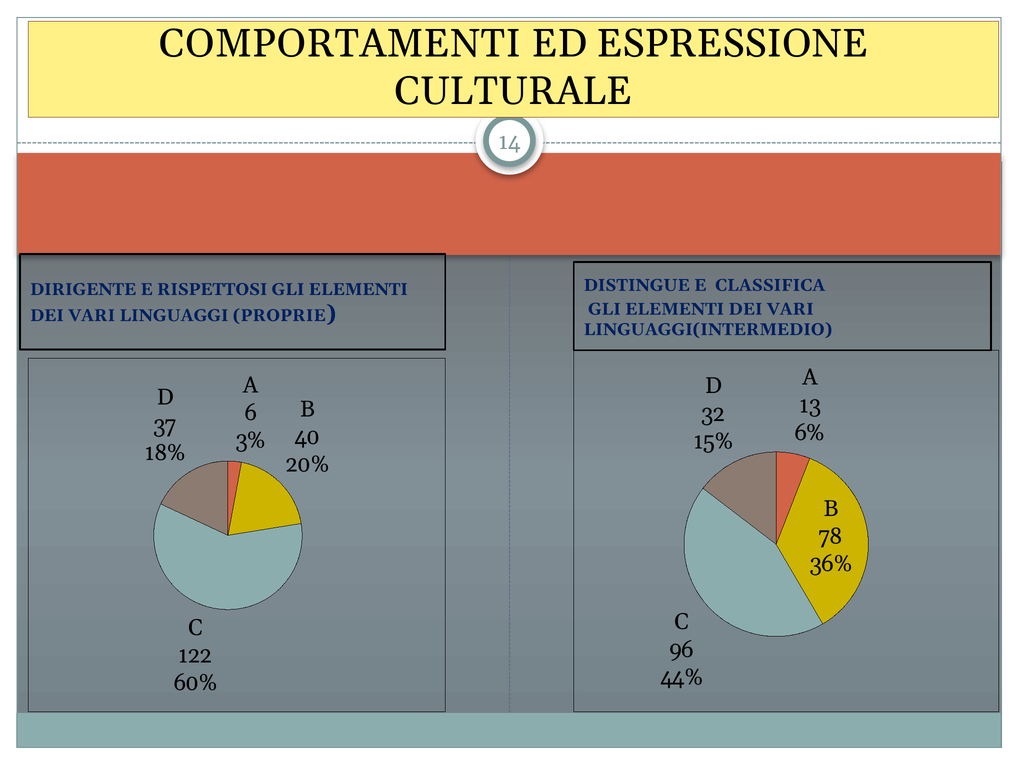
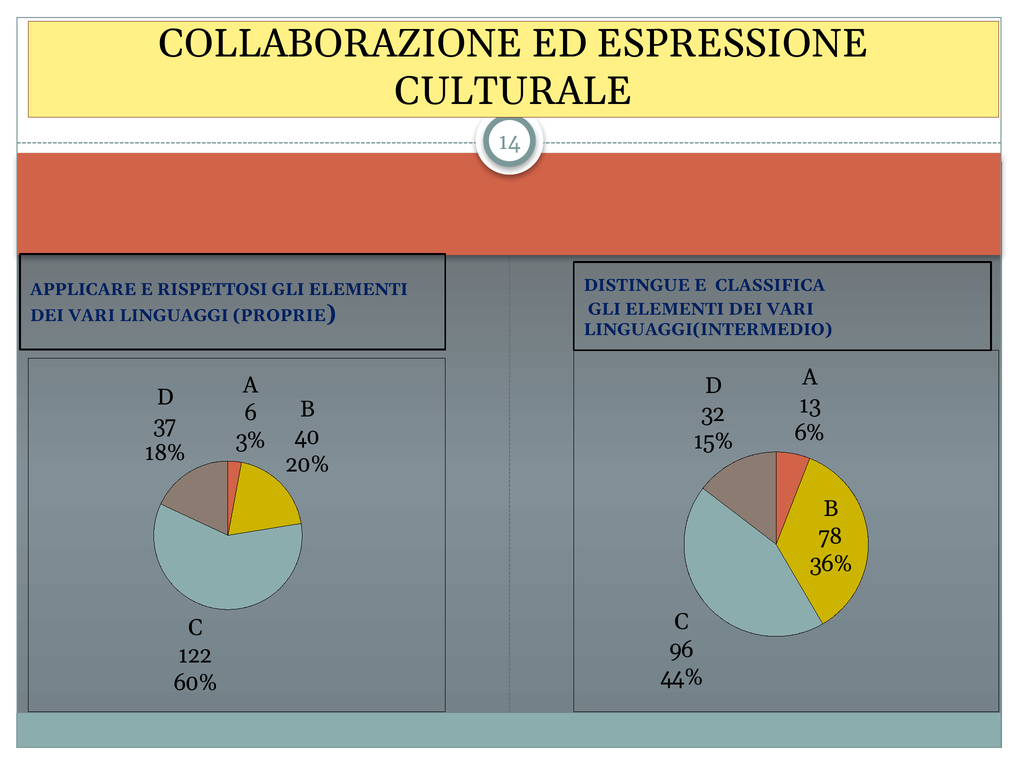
COMPORTAMENTI: COMPORTAMENTI -> COLLABORAZIONE
DIRIGENTE: DIRIGENTE -> APPLICARE
